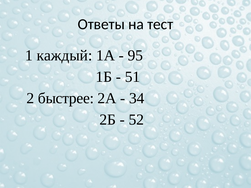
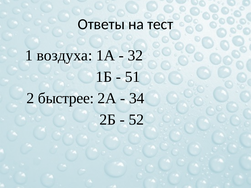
каждый: каждый -> воздуха
95: 95 -> 32
